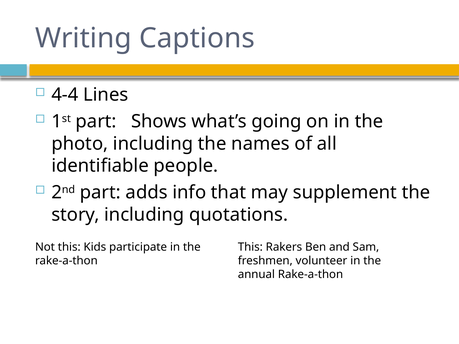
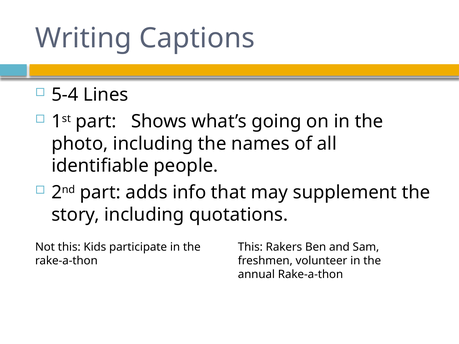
4-4: 4-4 -> 5-4
